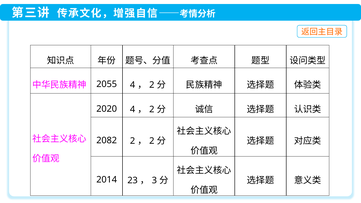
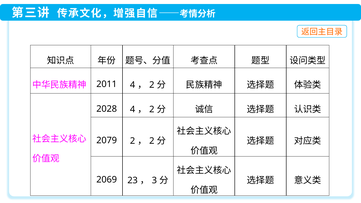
2055: 2055 -> 2011
2020: 2020 -> 2028
2082: 2082 -> 2079
2014: 2014 -> 2069
